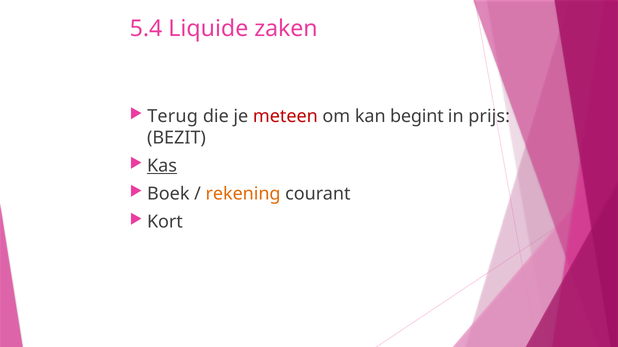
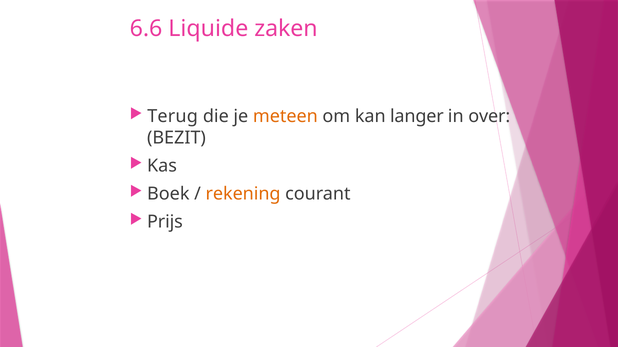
5.4: 5.4 -> 6.6
meteen colour: red -> orange
begint: begint -> langer
prijs: prijs -> over
Kas underline: present -> none
Kort: Kort -> Prijs
